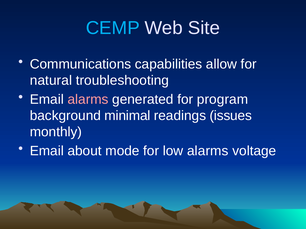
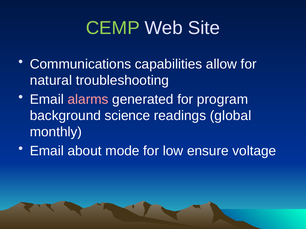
CEMP colour: light blue -> light green
minimal: minimal -> science
issues: issues -> global
low alarms: alarms -> ensure
